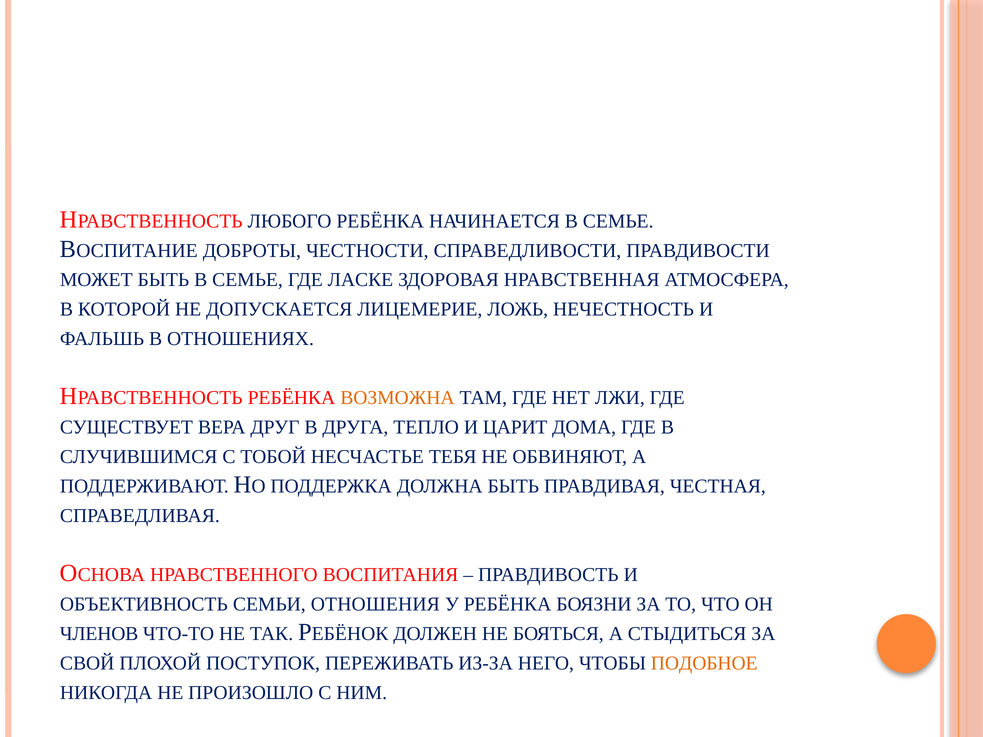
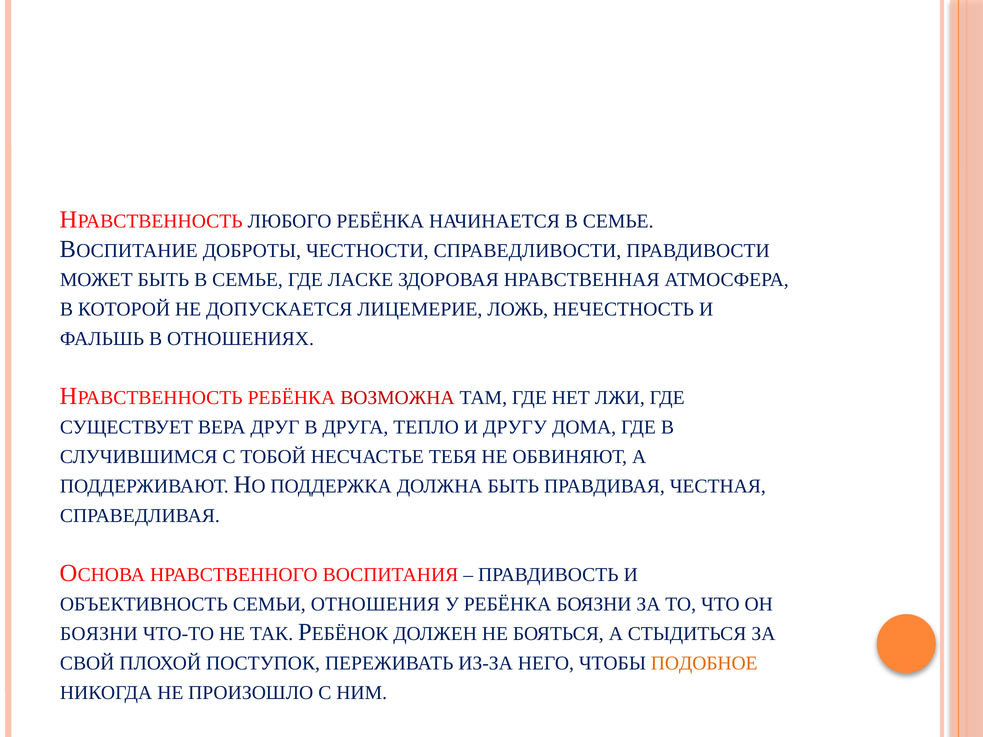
ВОЗМОЖНА colour: orange -> red
ЦАРИТ: ЦАРИТ -> ДРУГУ
ЧЛЕНОВ at (99, 634): ЧЛЕНОВ -> БОЯЗНИ
